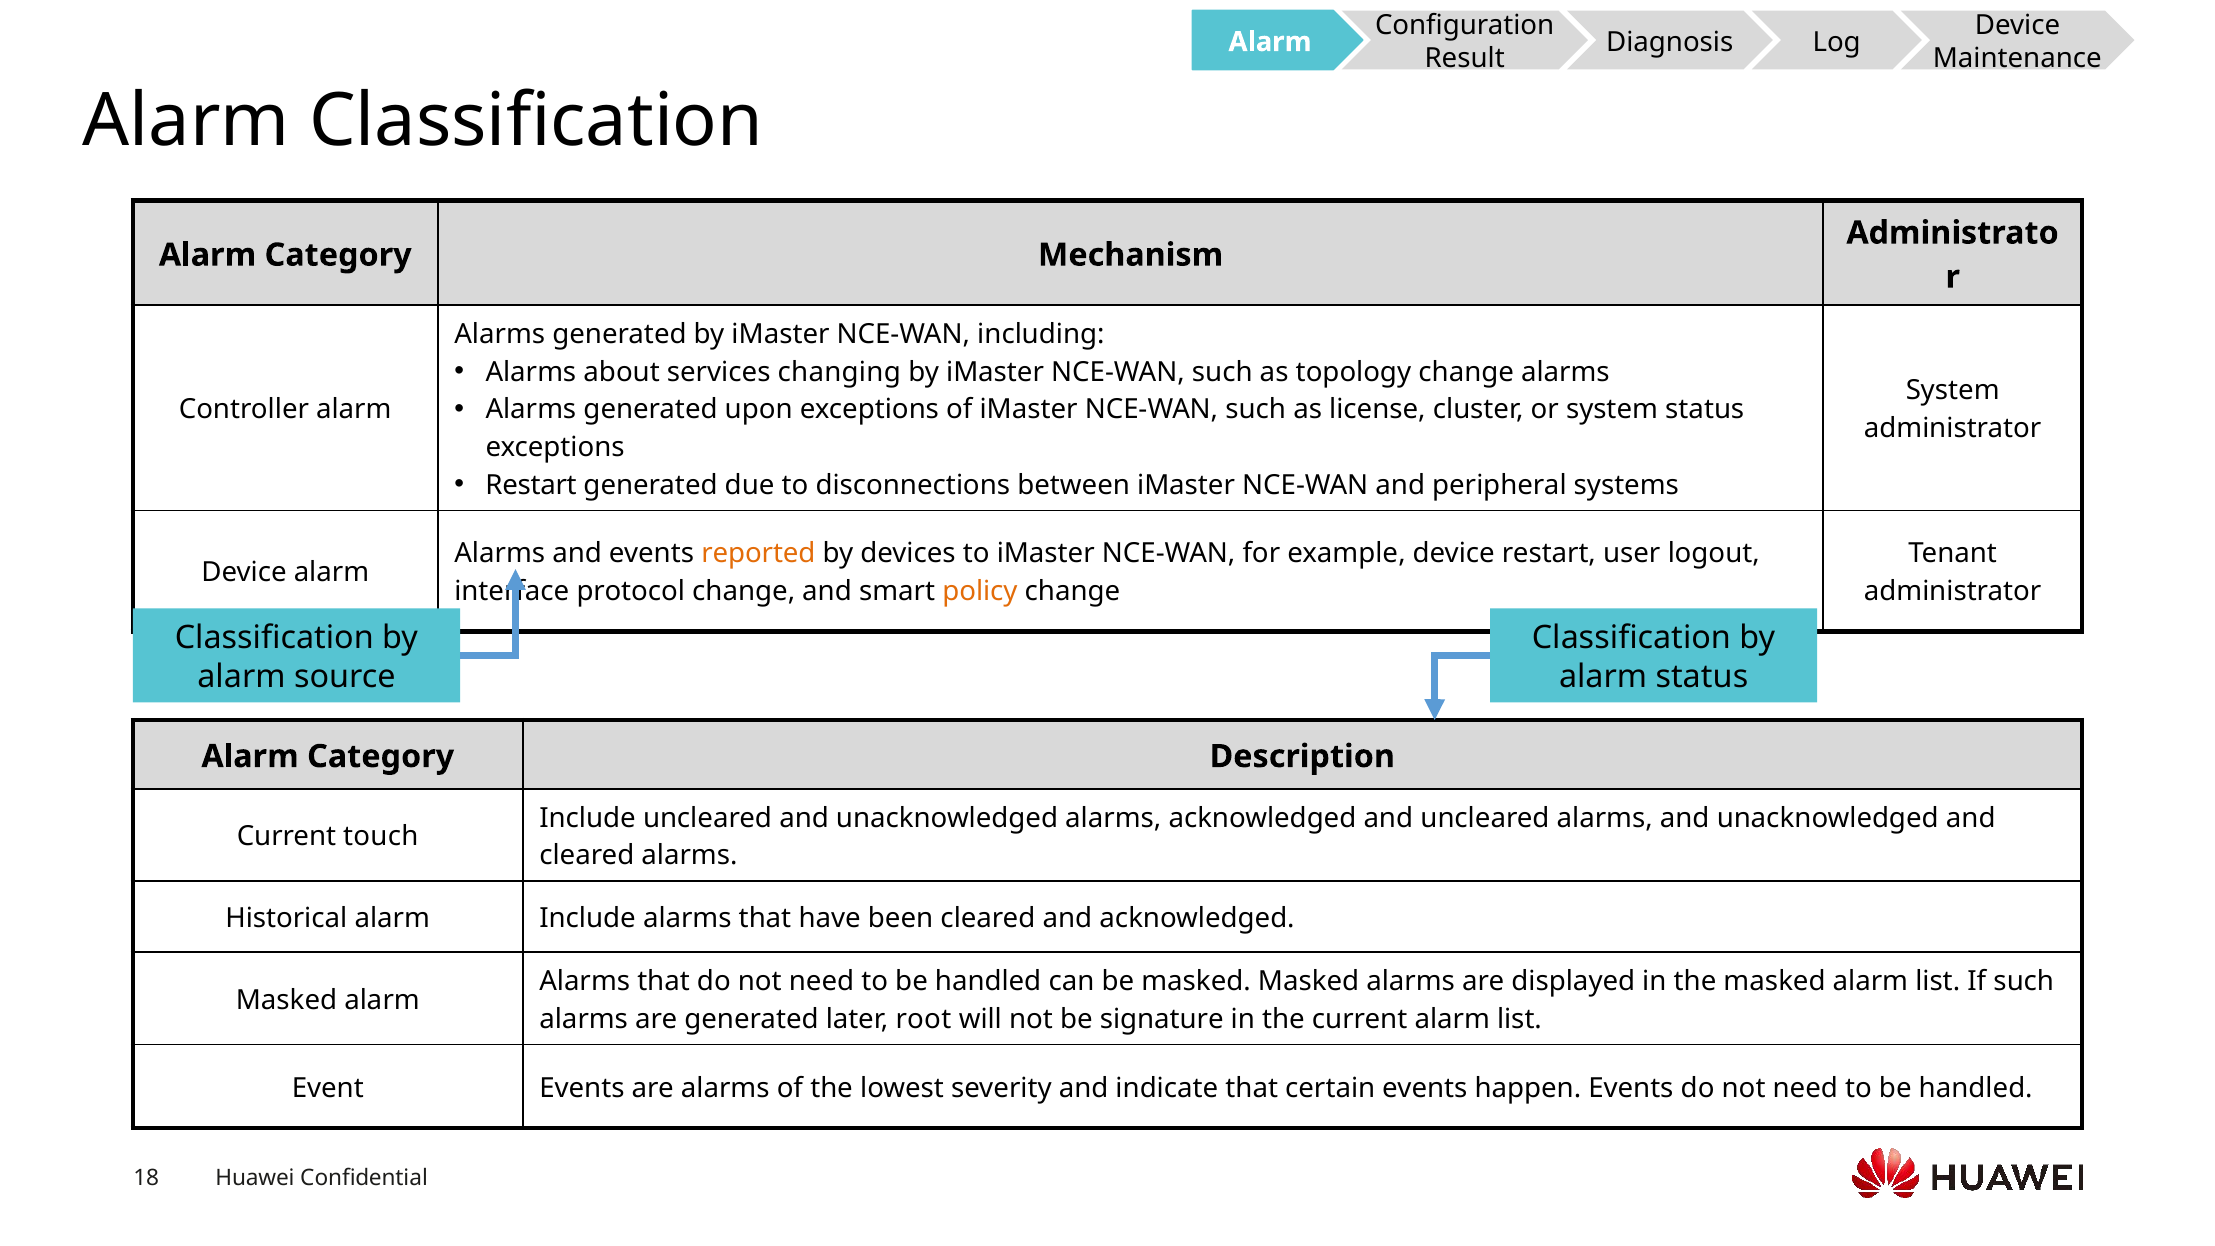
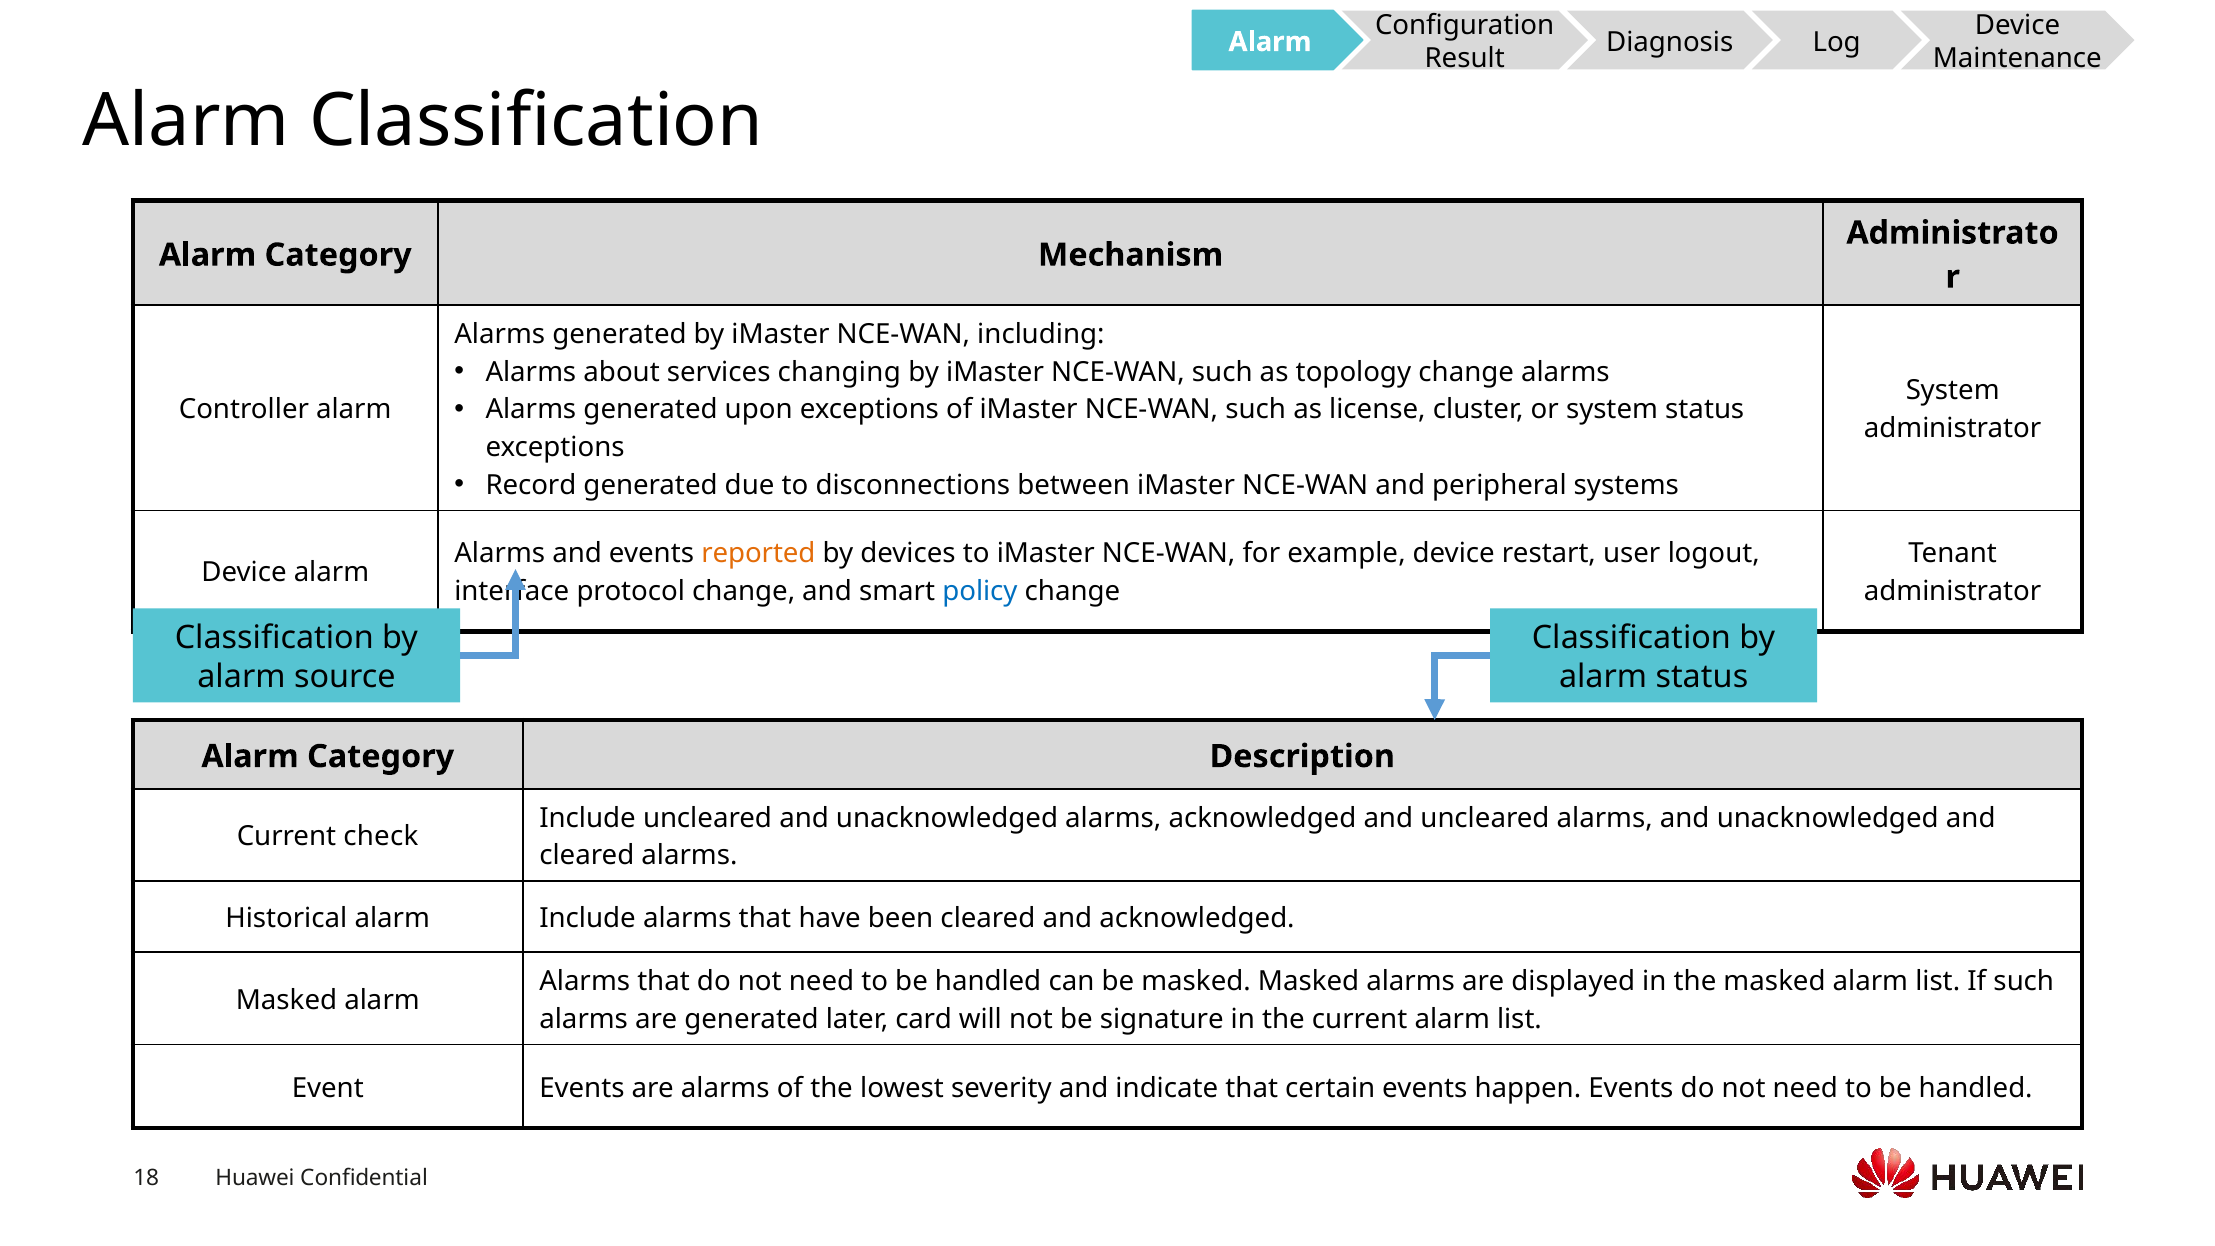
Restart at (531, 485): Restart -> Record
policy colour: orange -> blue
touch: touch -> check
root: root -> card
